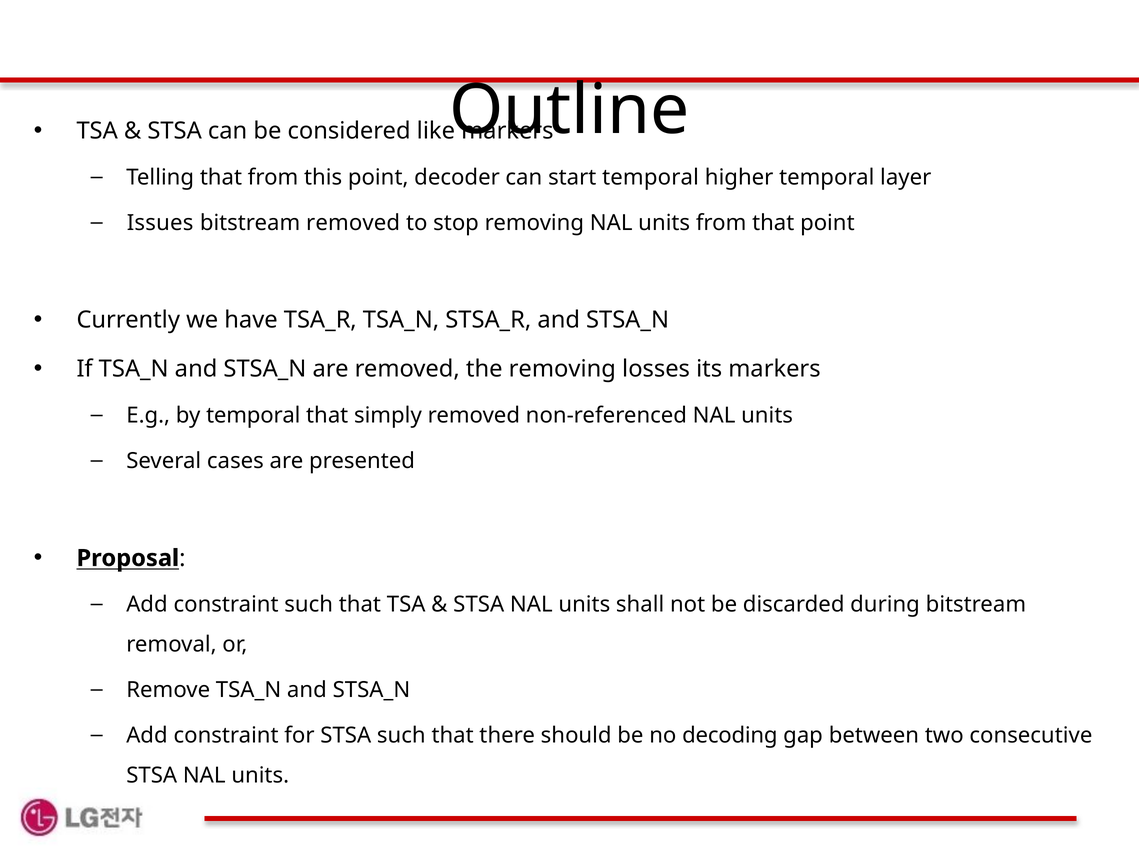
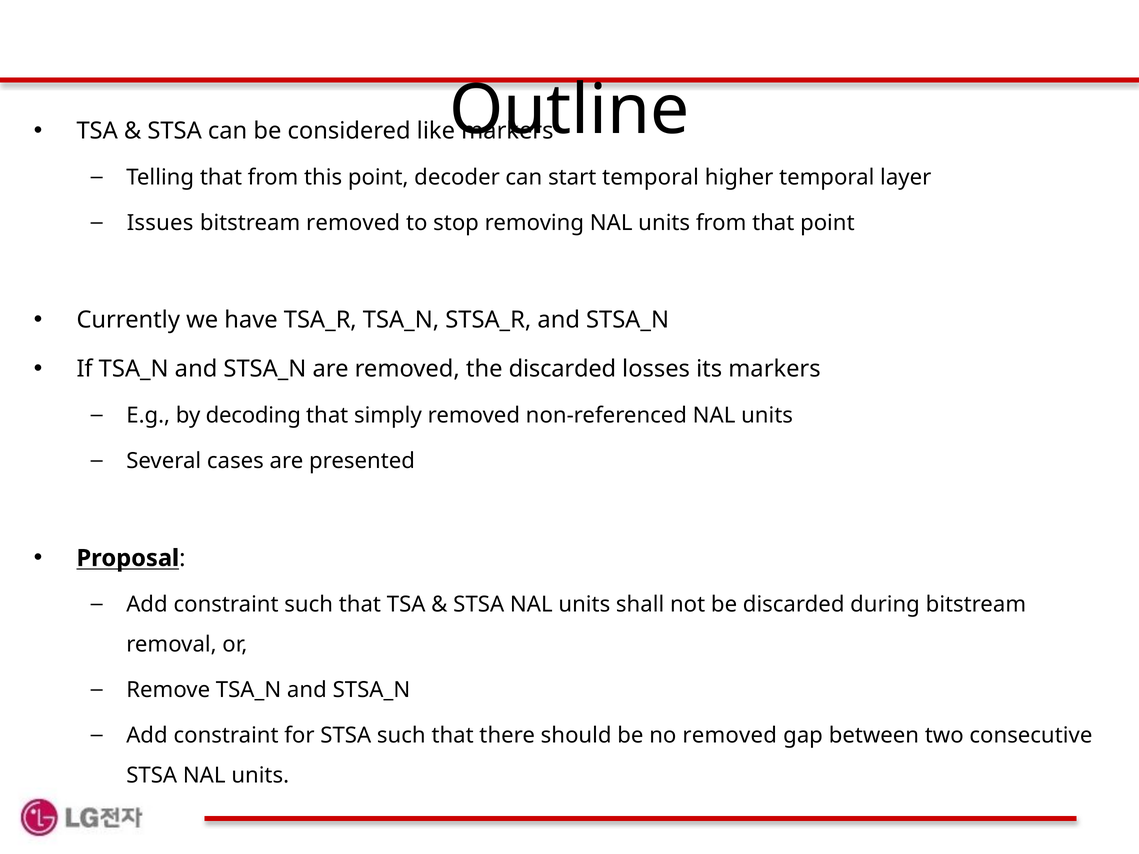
the removing: removing -> discarded
by temporal: temporal -> decoding
no decoding: decoding -> removed
